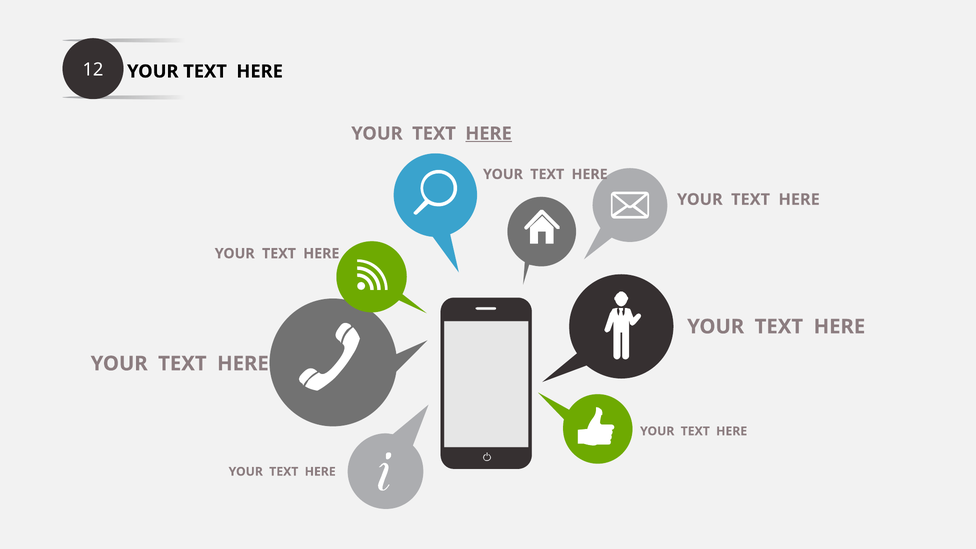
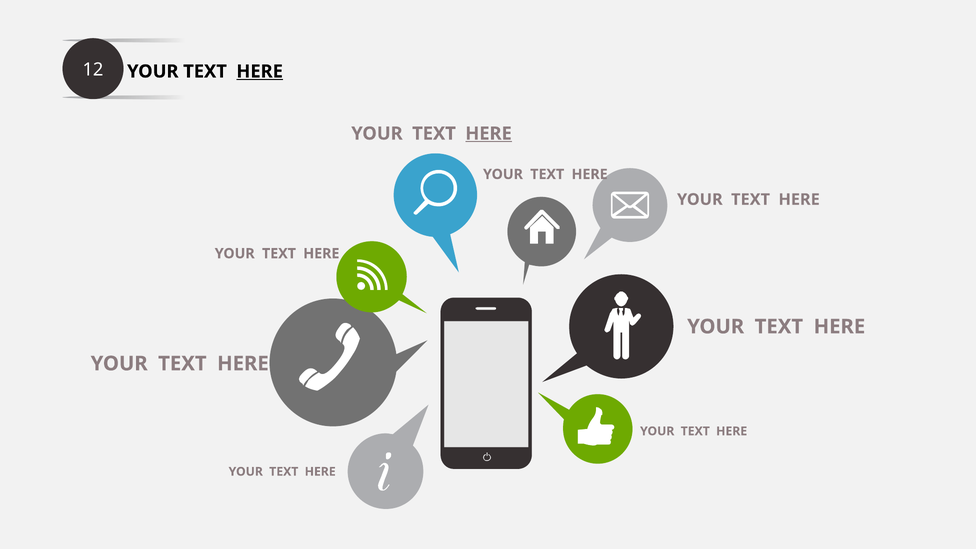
HERE at (260, 71) underline: none -> present
